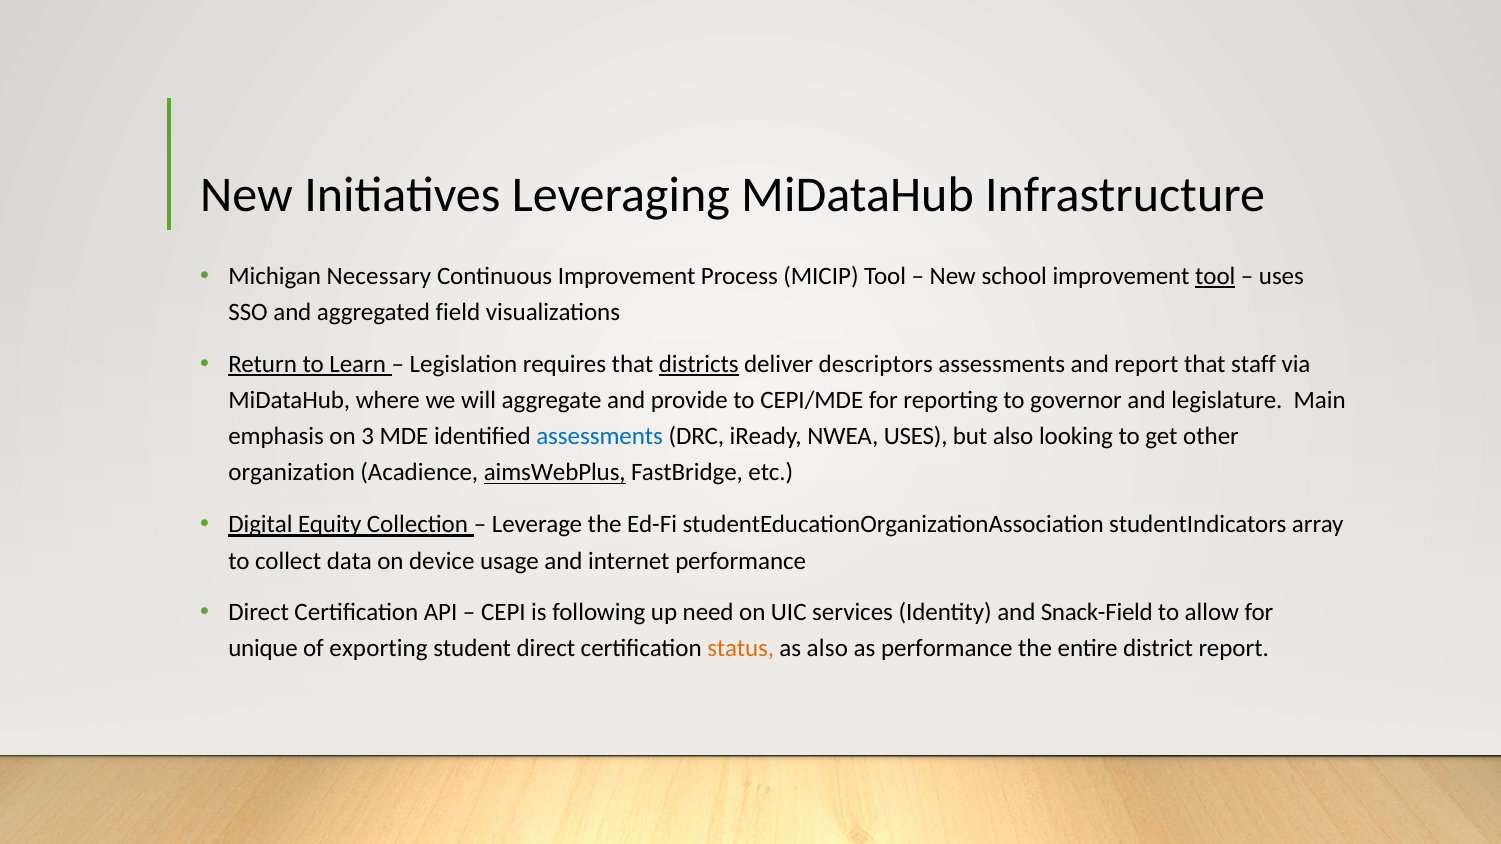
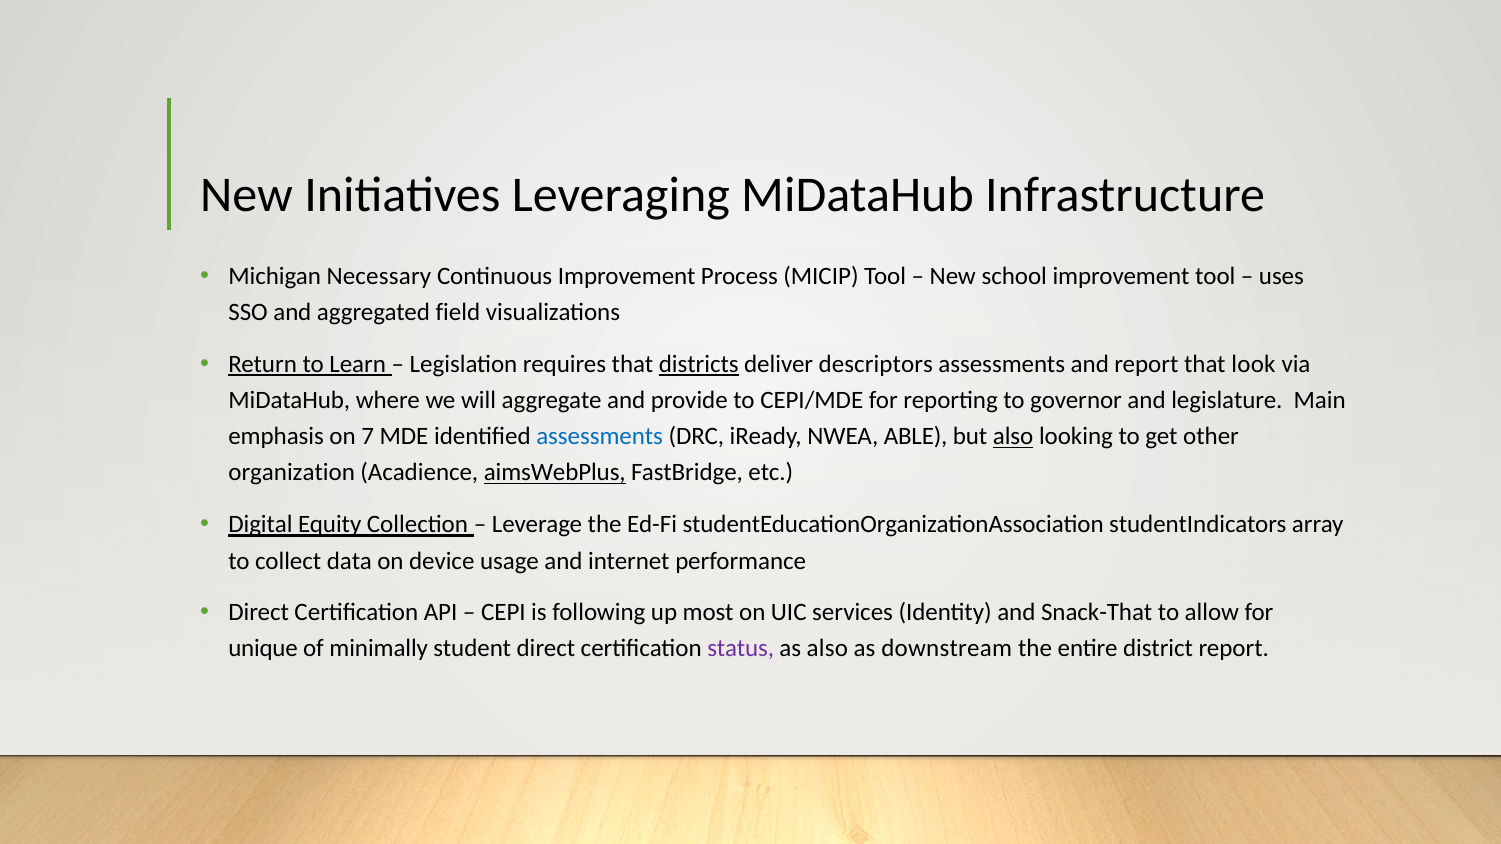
tool at (1215, 277) underline: present -> none
staff: staff -> look
3: 3 -> 7
NWEA USES: USES -> ABLE
also at (1013, 437) underline: none -> present
need: need -> most
Snack-Field: Snack-Field -> Snack-That
exporting: exporting -> minimally
status colour: orange -> purple
as performance: performance -> downstream
